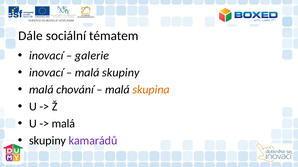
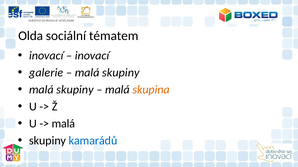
Dále: Dále -> Olda
galerie at (92, 56): galerie -> inovací
inovací at (46, 73): inovací -> galerie
chování at (75, 90): chování -> skupiny
kamarádů colour: purple -> blue
